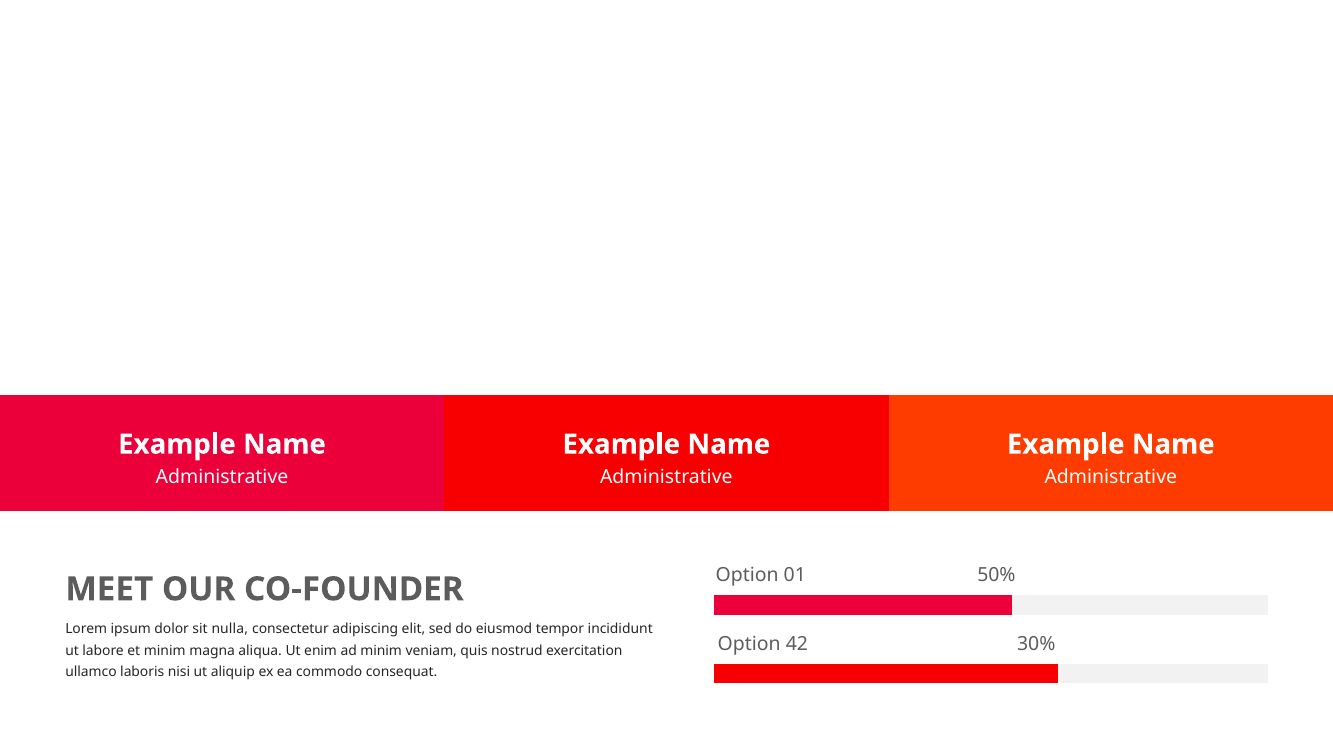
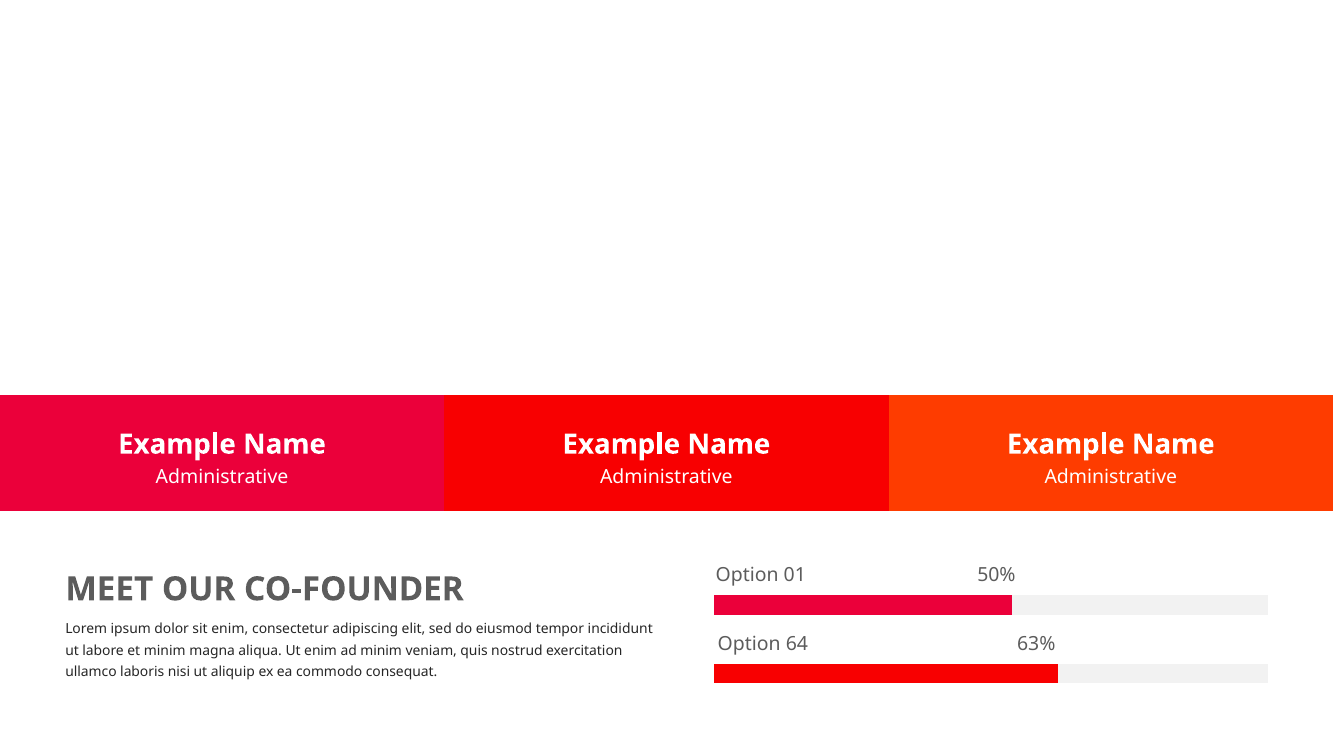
sit nulla: nulla -> enim
42: 42 -> 64
30%: 30% -> 63%
